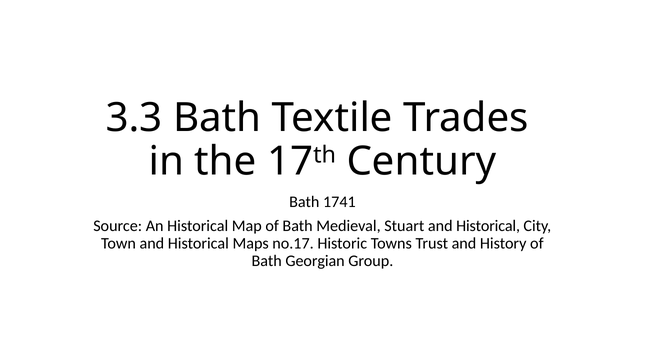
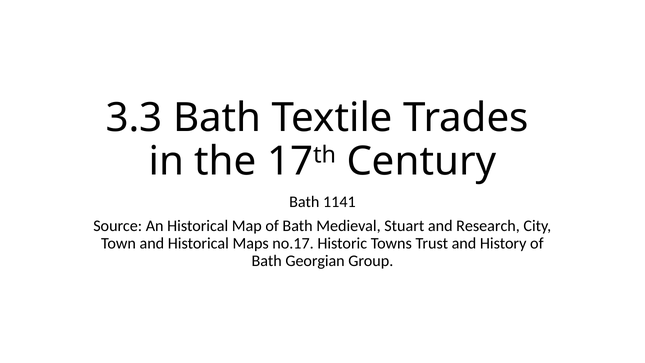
1741: 1741 -> 1141
Stuart and Historical: Historical -> Research
